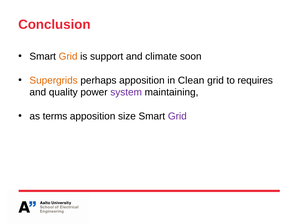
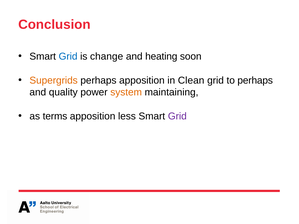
Grid at (68, 57) colour: orange -> blue
support: support -> change
climate: climate -> heating
to requires: requires -> perhaps
system colour: purple -> orange
size: size -> less
